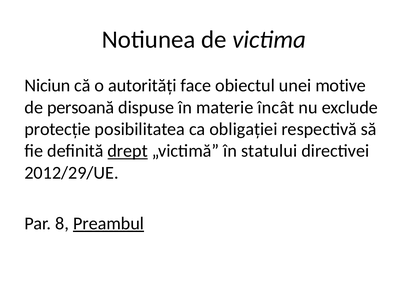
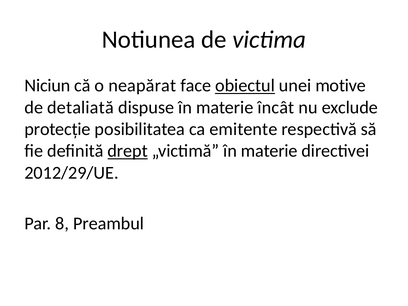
autorități: autorități -> neapărat
obiectul underline: none -> present
persoană: persoană -> detaliată
obligației: obligației -> emitente
„victimă în statului: statului -> materie
Preambul underline: present -> none
